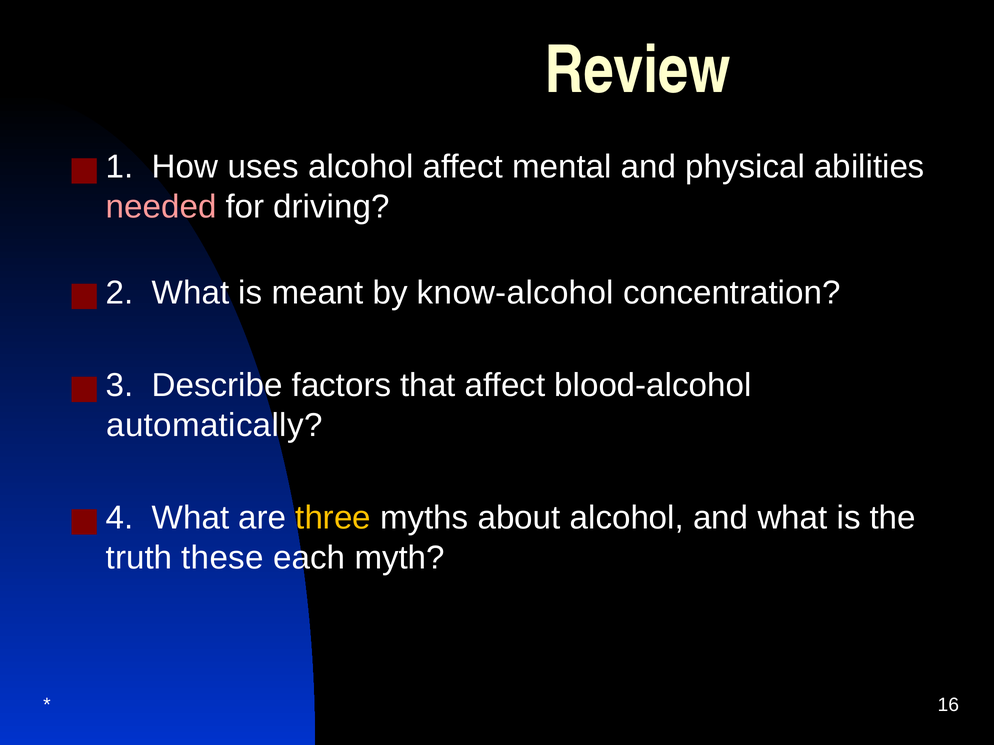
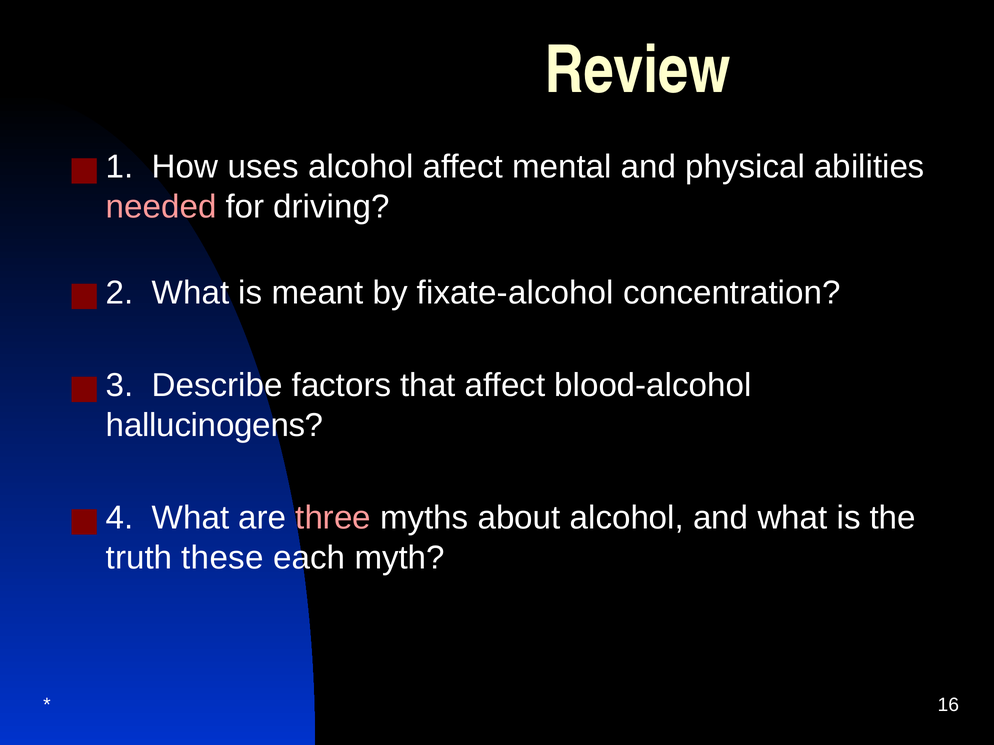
know-alcohol: know-alcohol -> fixate-alcohol
automatically: automatically -> hallucinogens
three colour: yellow -> pink
